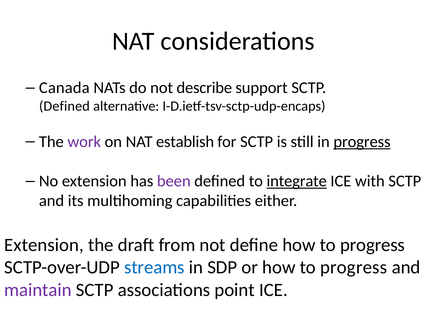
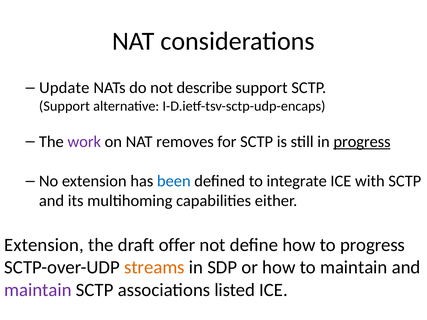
Canada: Canada -> Update
Defined at (64, 106): Defined -> Support
establish: establish -> removes
been colour: purple -> blue
integrate underline: present -> none
from: from -> offer
streams colour: blue -> orange
or how to progress: progress -> maintain
point: point -> listed
